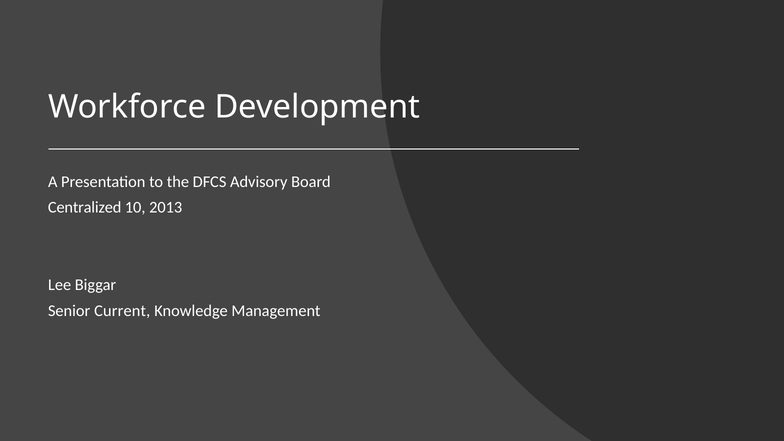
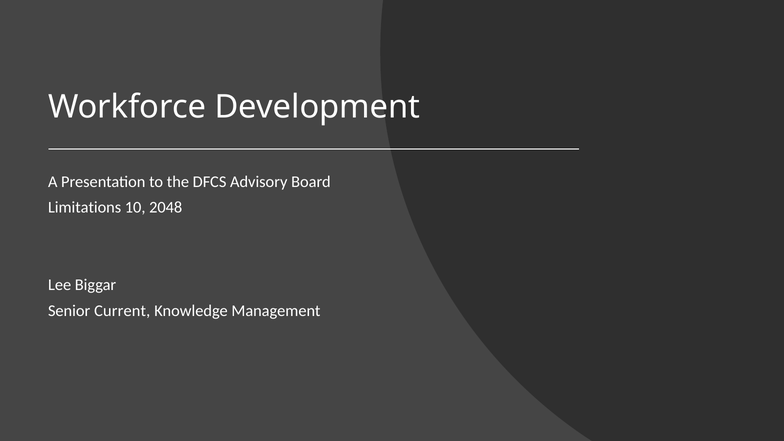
Centralized: Centralized -> Limitations
2013: 2013 -> 2048
